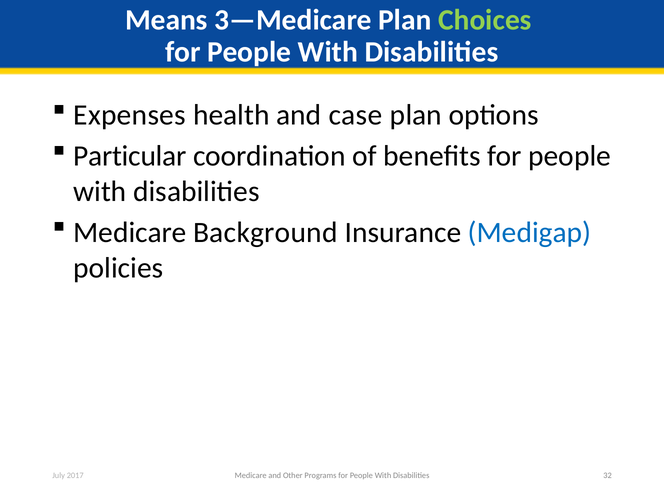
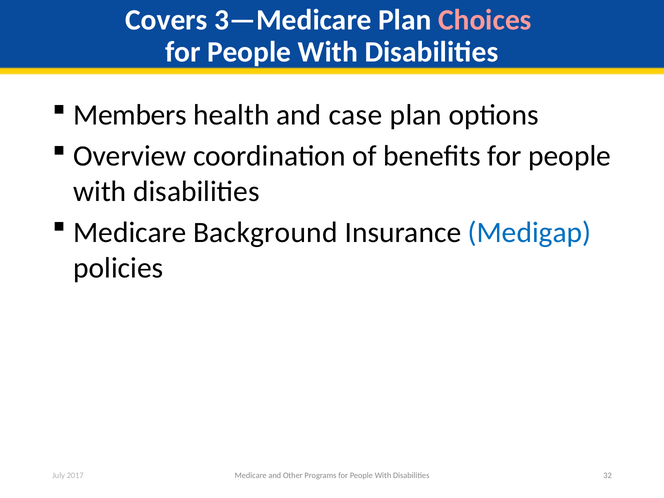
Means: Means -> Covers
Choices colour: light green -> pink
Expenses: Expenses -> Members
Particular: Particular -> Overview
